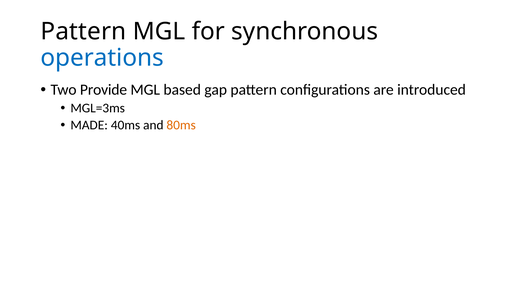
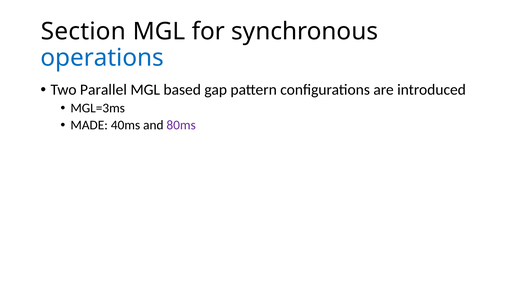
Pattern at (83, 32): Pattern -> Section
Provide: Provide -> Parallel
80ms colour: orange -> purple
